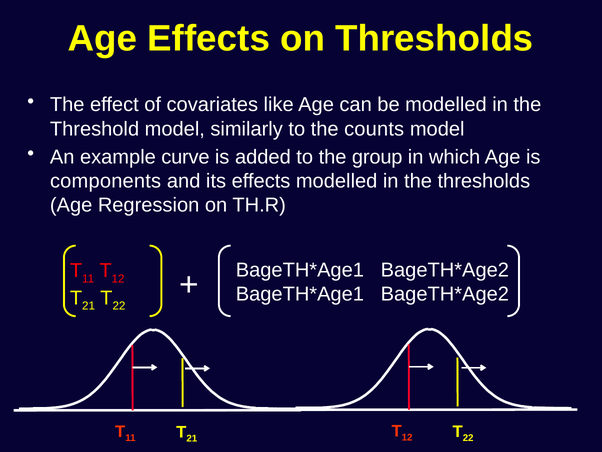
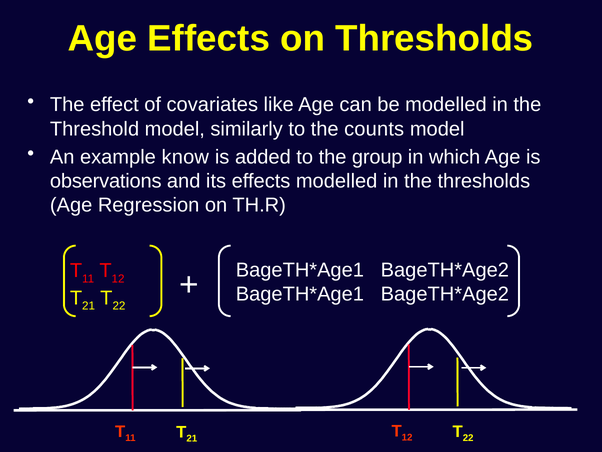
curve: curve -> know
components: components -> observations
